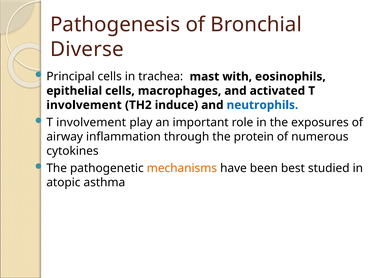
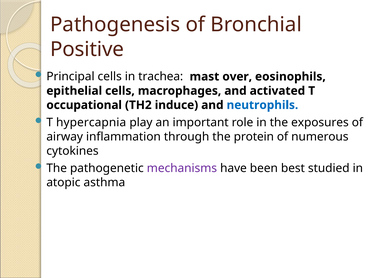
Diverse: Diverse -> Positive
with: with -> over
involvement at (84, 105): involvement -> occupational
involvement at (91, 123): involvement -> hypercapnia
mechanisms colour: orange -> purple
